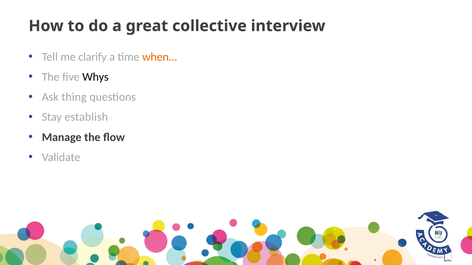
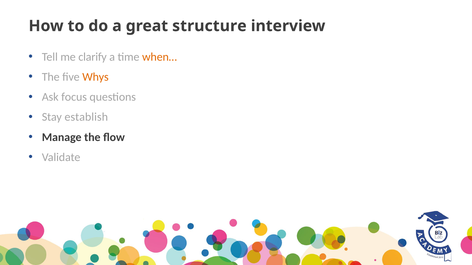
collective: collective -> structure
Whys colour: black -> orange
thing: thing -> focus
